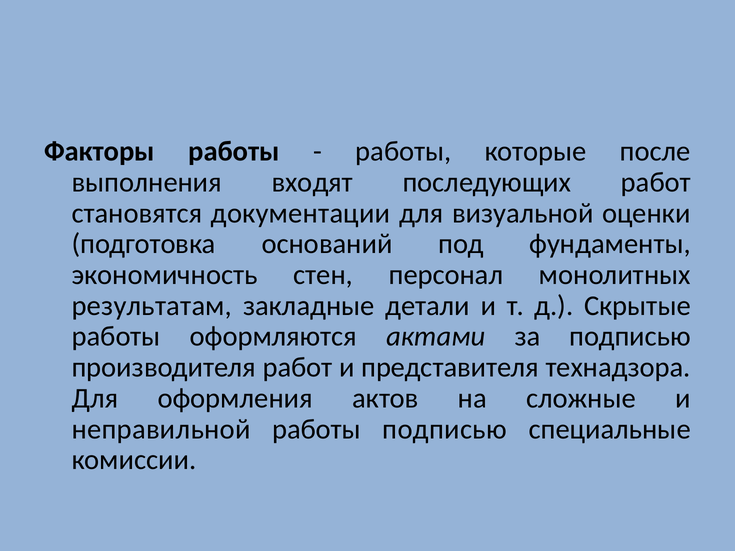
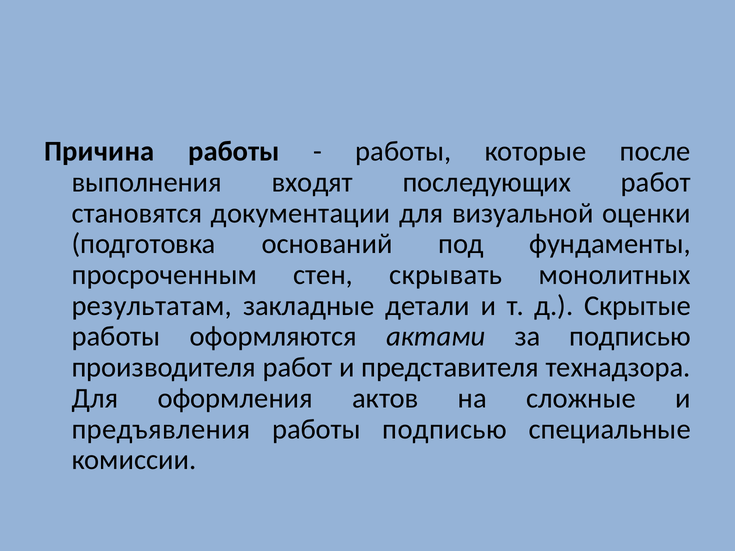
Факторы: Факторы -> Причина
экономичность: экономичность -> просроченным
персонал: персонал -> скрывать
неправильной: неправильной -> предъявления
